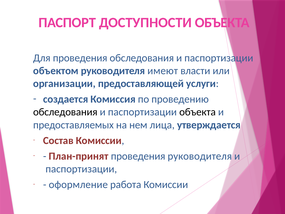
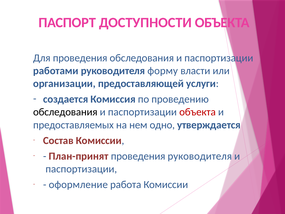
объектом: объектом -> работами
имеют: имеют -> форму
объекта at (198, 112) colour: black -> red
лица: лица -> одно
